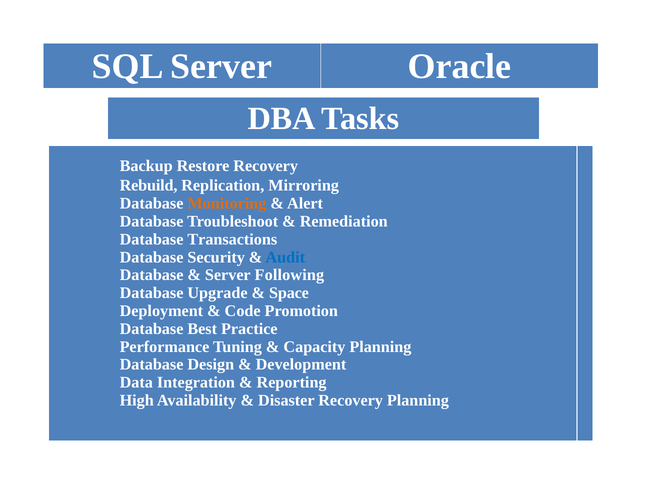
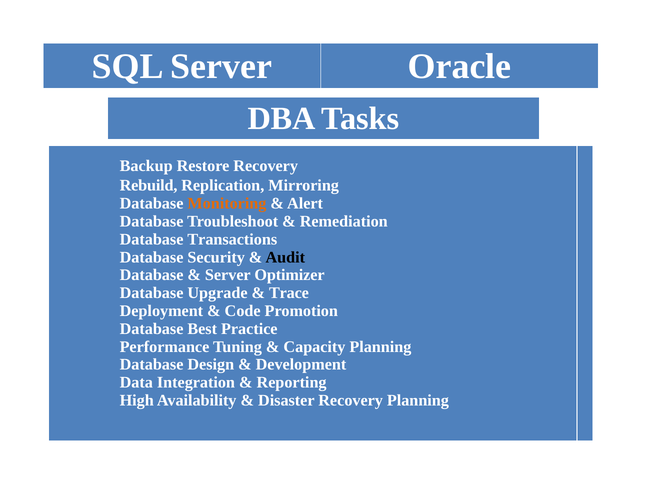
Audit colour: blue -> black
Following: Following -> Optimizer
Space: Space -> Trace
